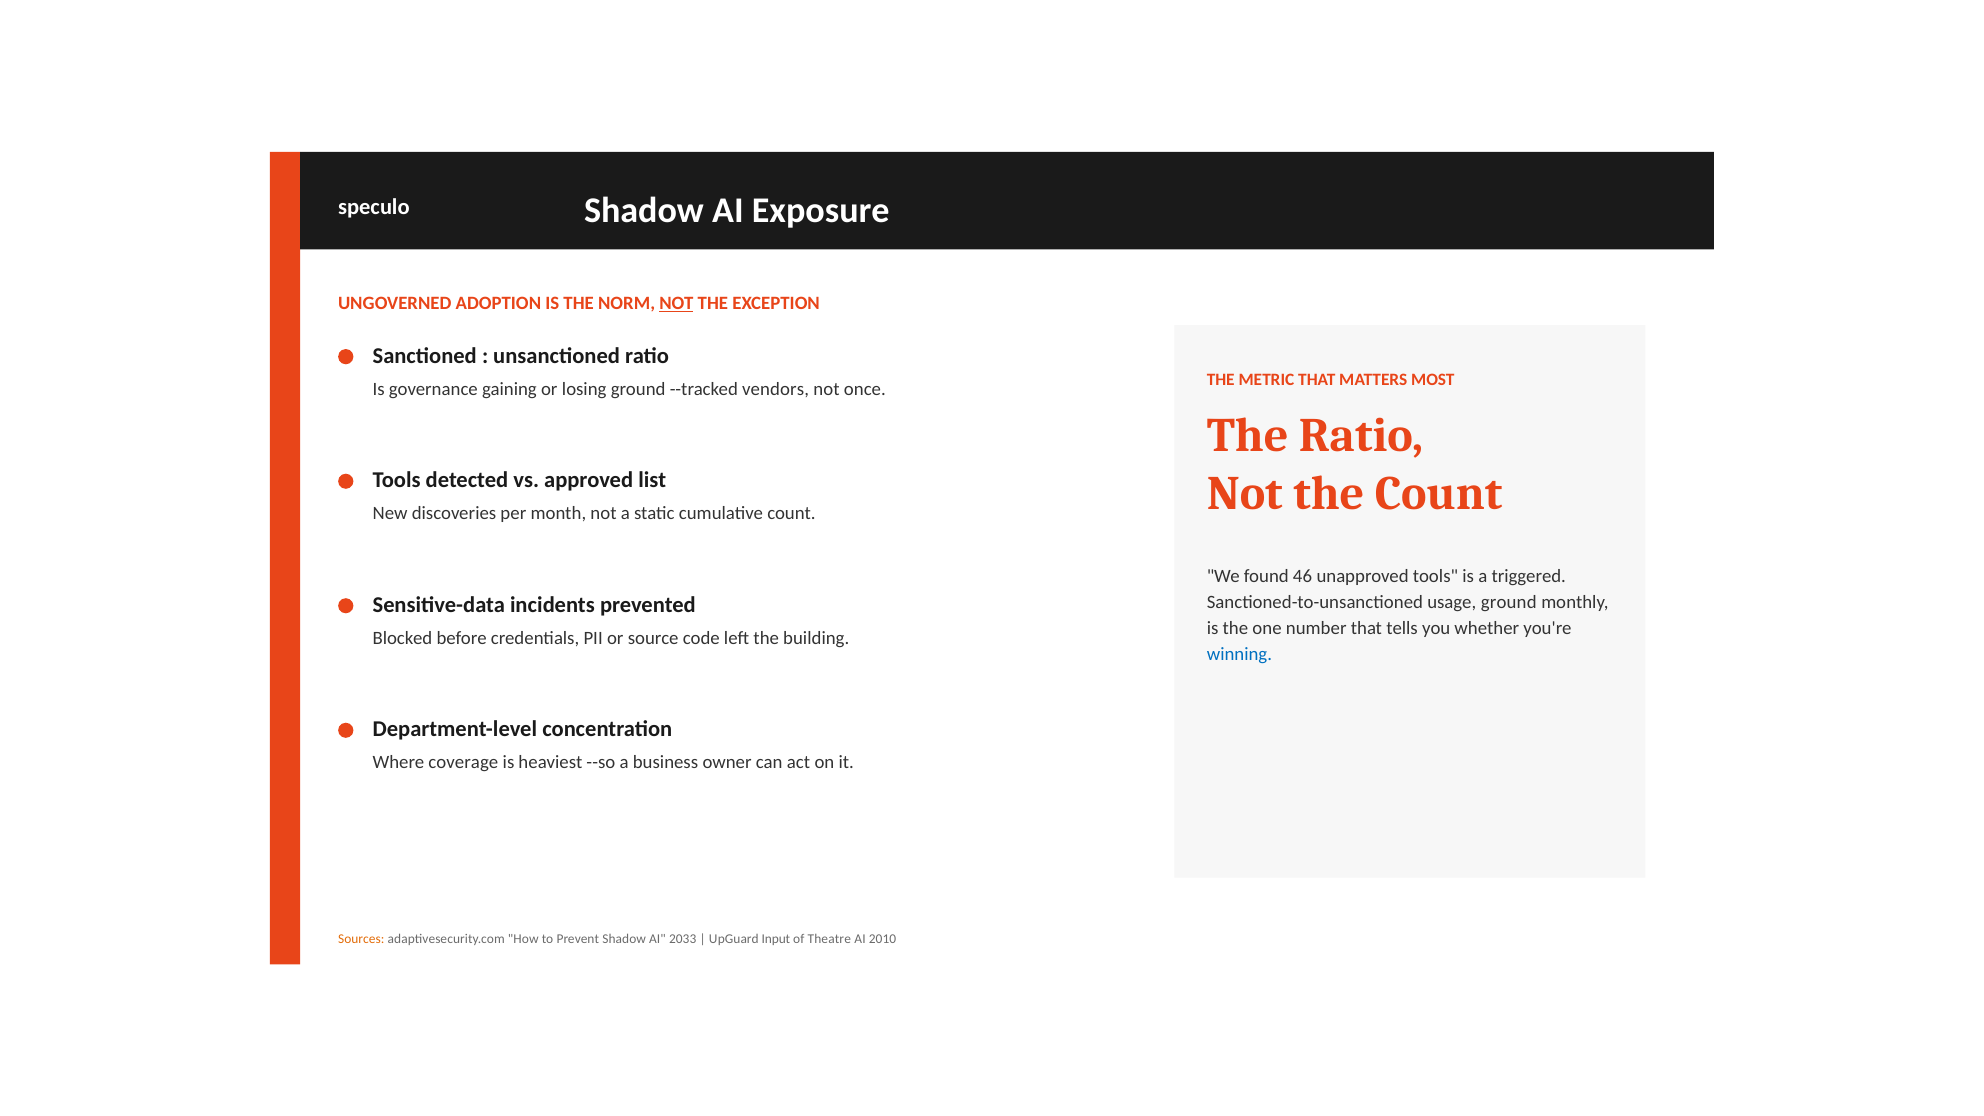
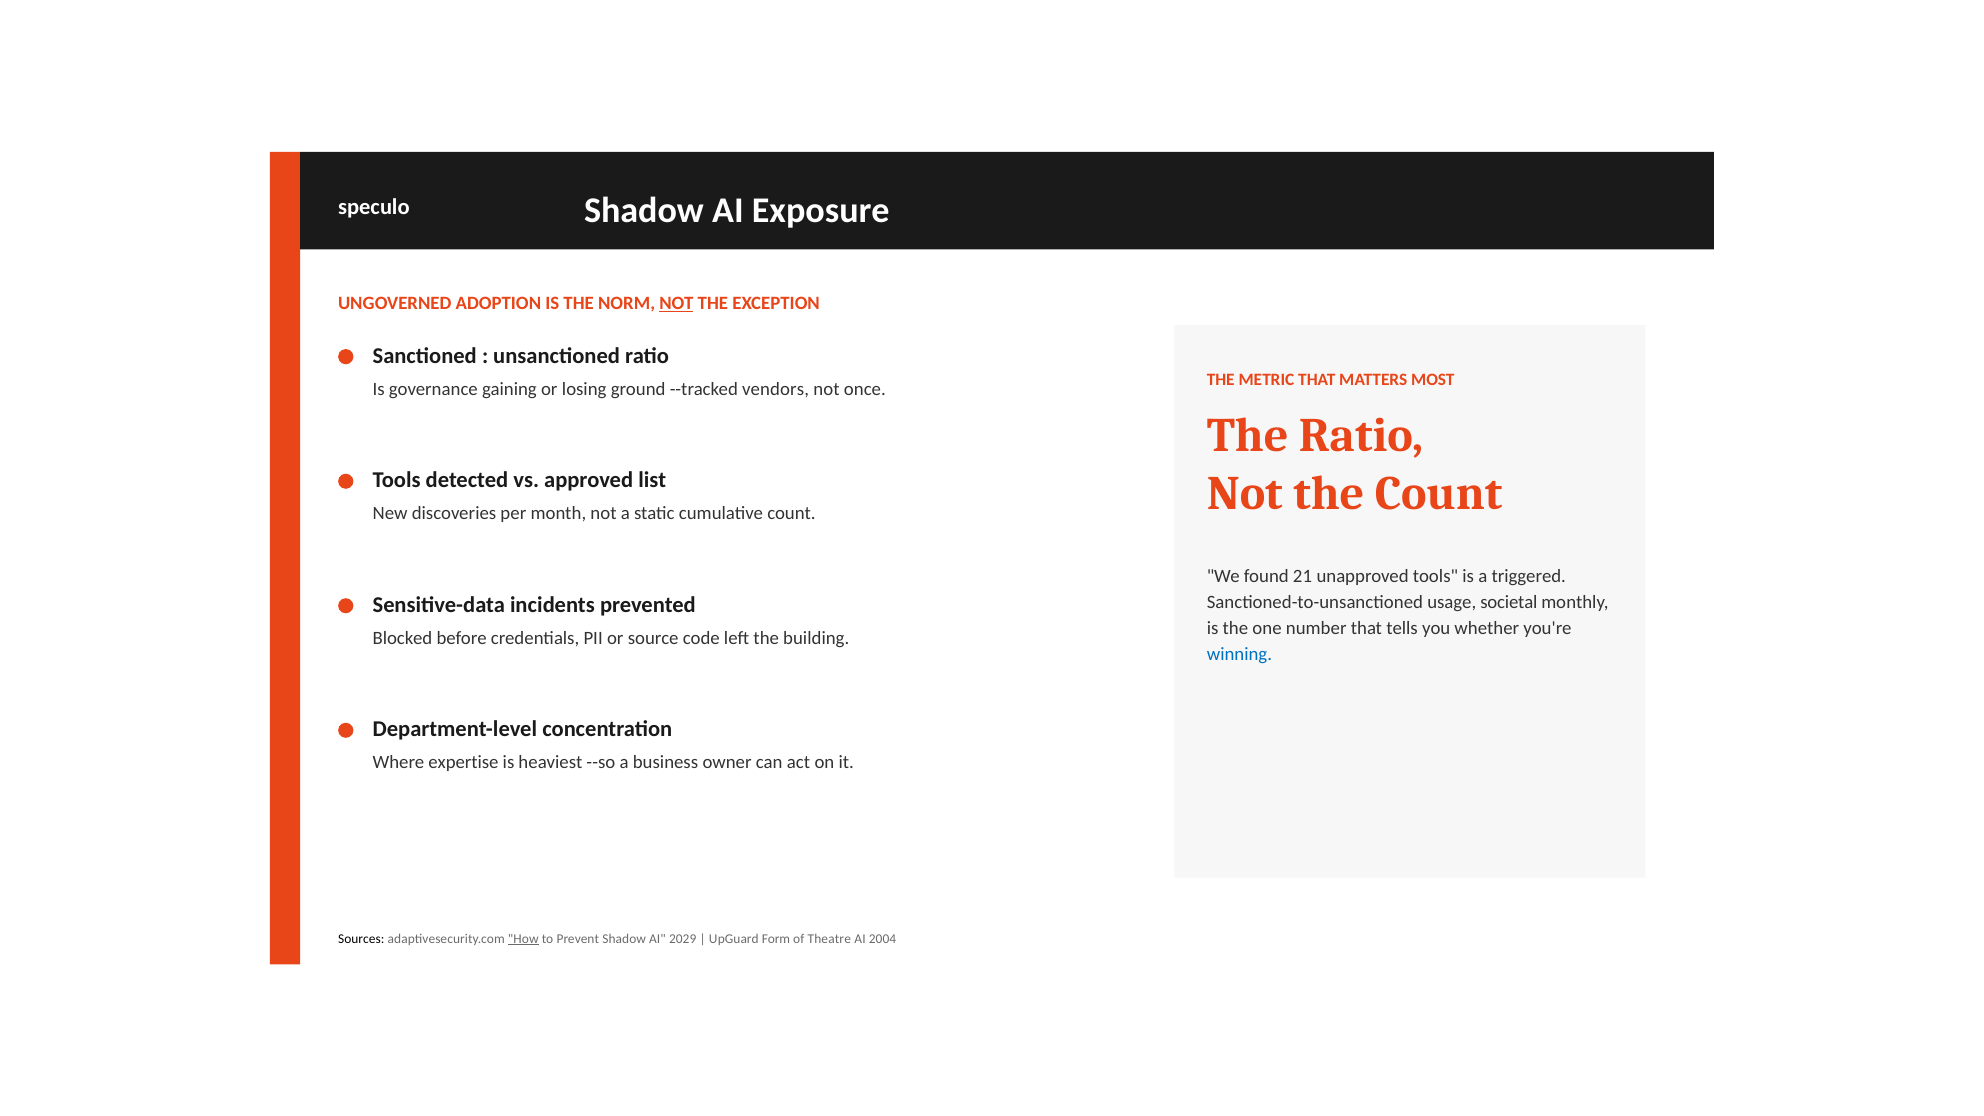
46: 46 -> 21
usage ground: ground -> societal
coverage: coverage -> expertise
Sources colour: orange -> black
How underline: none -> present
2033: 2033 -> 2029
Input: Input -> Form
2010: 2010 -> 2004
